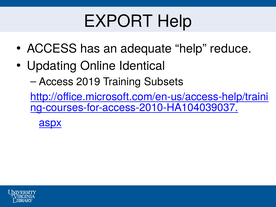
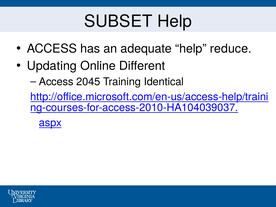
EXPORT: EXPORT -> SUBSET
Identical: Identical -> Different
2019: 2019 -> 2045
Subsets: Subsets -> Identical
